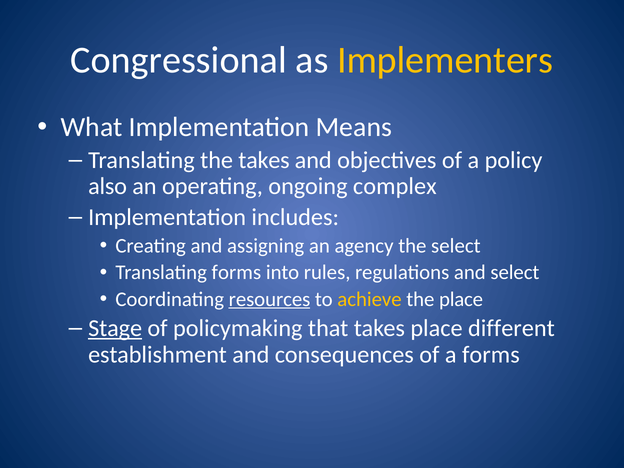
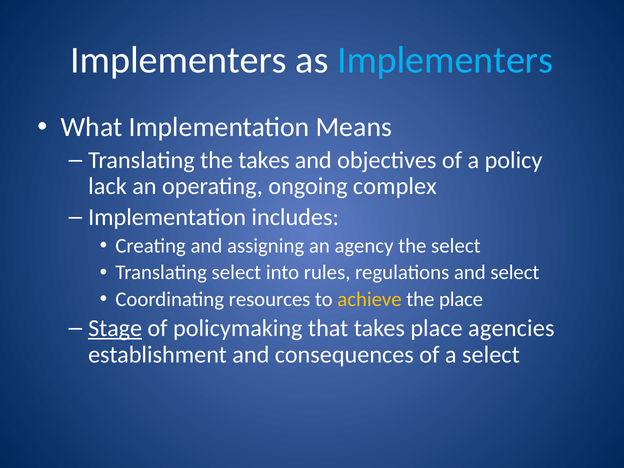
Congressional at (179, 60): Congressional -> Implementers
Implementers at (445, 60) colour: yellow -> light blue
also: also -> lack
Translating forms: forms -> select
resources underline: present -> none
different: different -> agencies
a forms: forms -> select
